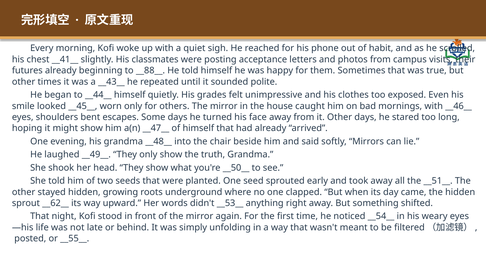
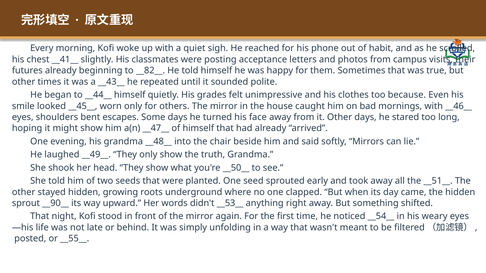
__88__: __88__ -> __82__
exposed: exposed -> because
__62__: __62__ -> __90__
